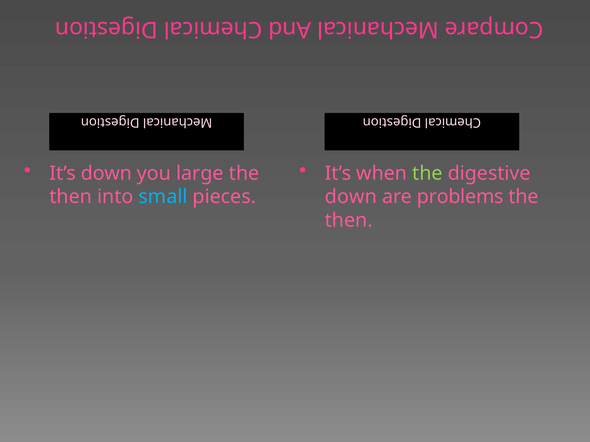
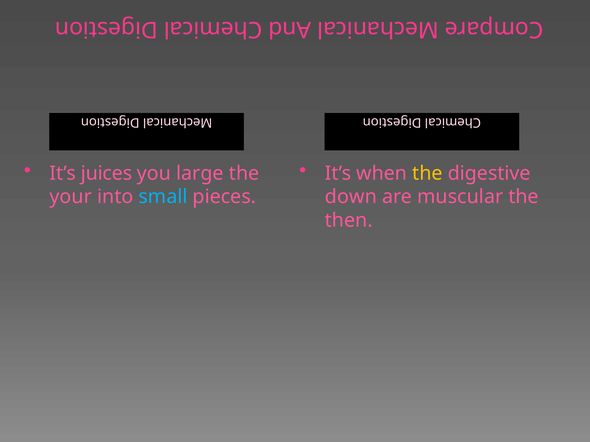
It’s down: down -> juices
the at (427, 173) colour: light green -> yellow
then at (71, 197): then -> your
problems: problems -> muscular
